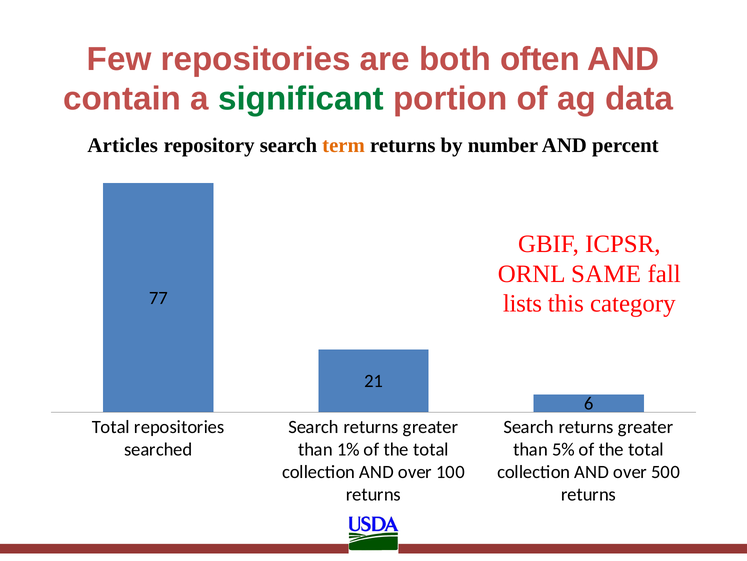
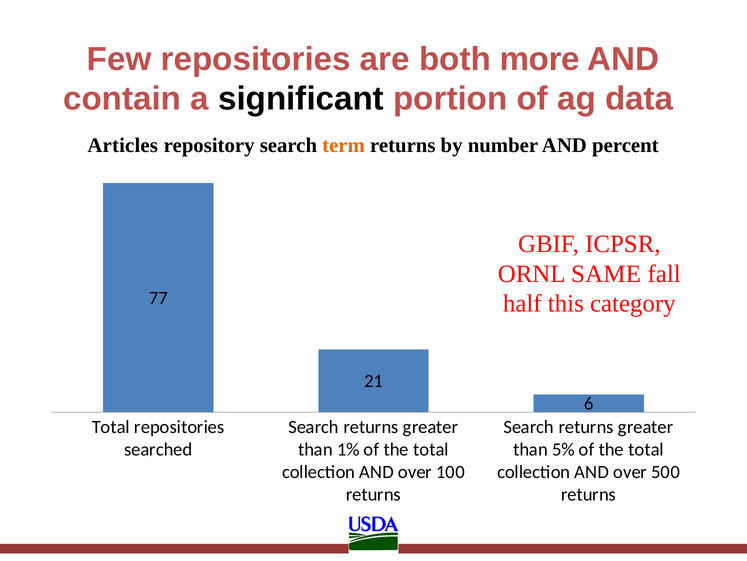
often: often -> more
significant colour: green -> black
lists: lists -> half
